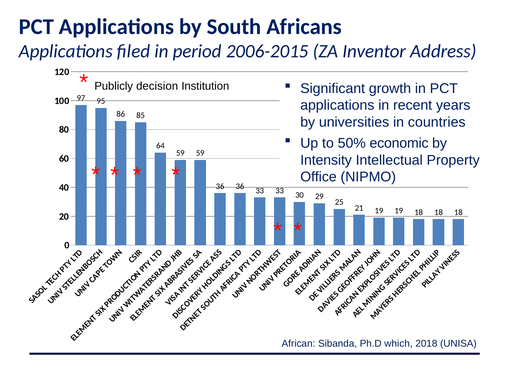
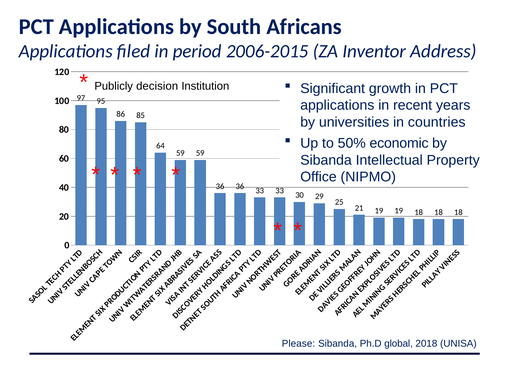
Intensity at (326, 160): Intensity -> Sibanda
African: African -> Please
which: which -> global
